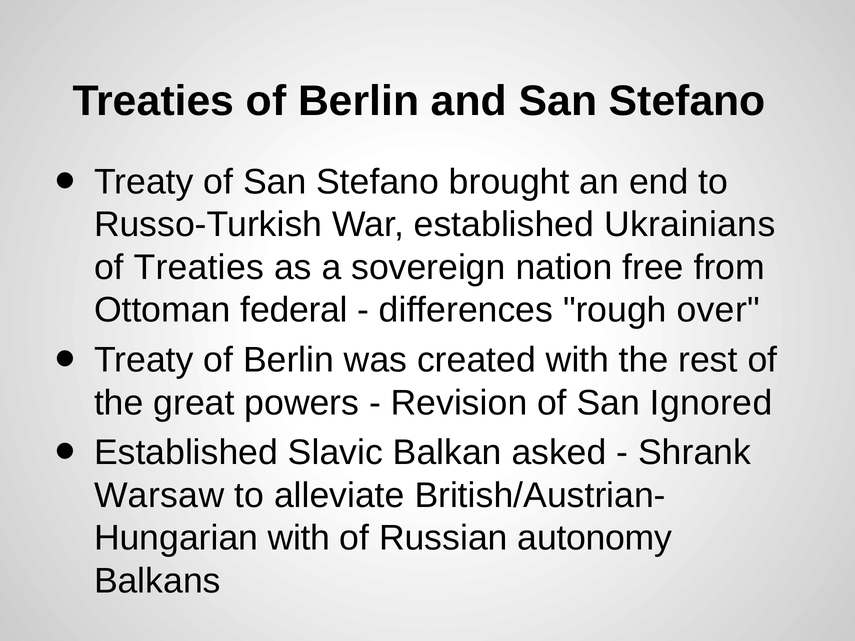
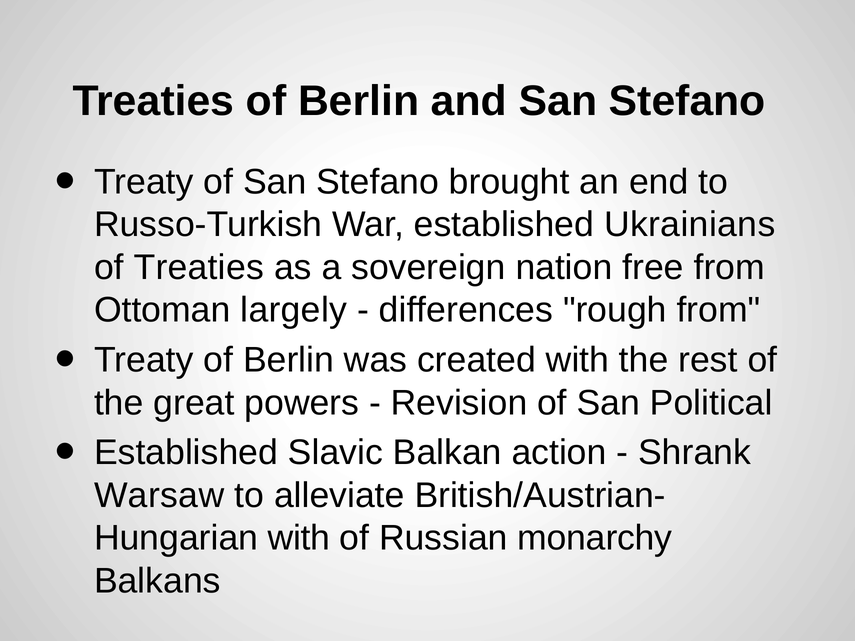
federal: federal -> largely
rough over: over -> from
Ignored: Ignored -> Political
asked: asked -> action
autonomy: autonomy -> monarchy
